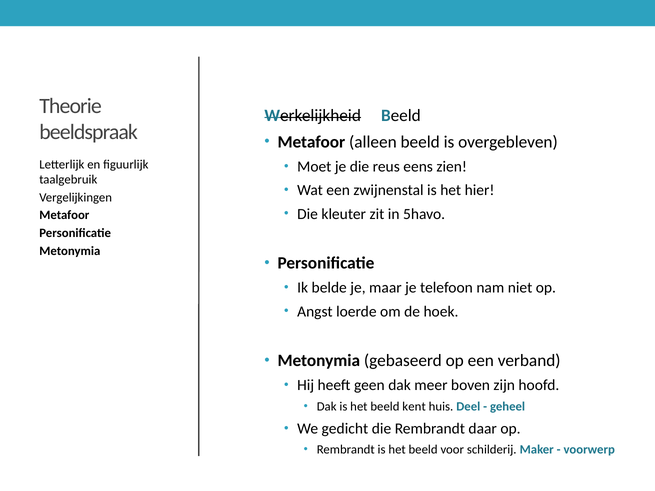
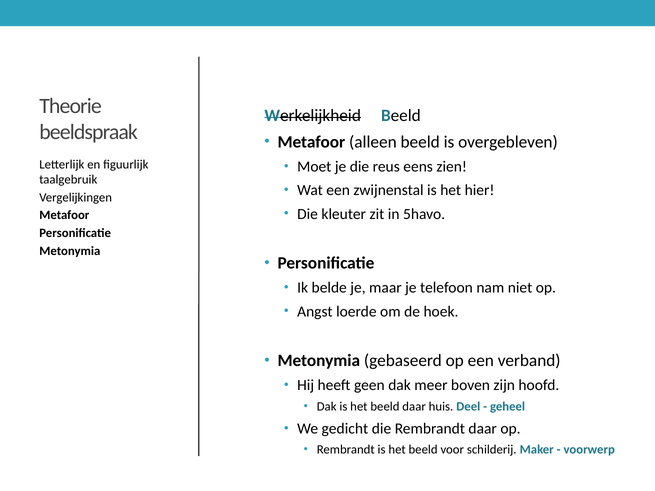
beeld kent: kent -> daar
